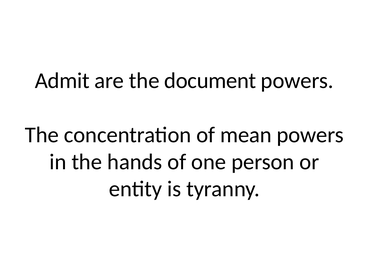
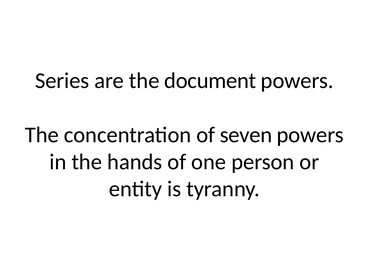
Admit: Admit -> Series
mean: mean -> seven
